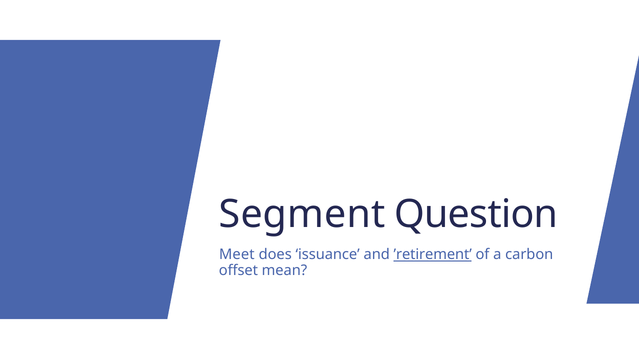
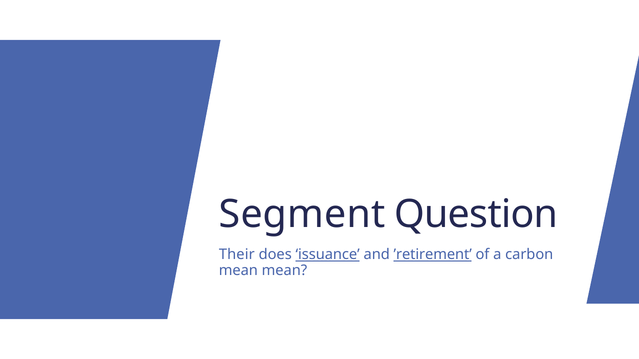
Meet: Meet -> Their
issuance underline: none -> present
offset at (238, 271): offset -> mean
